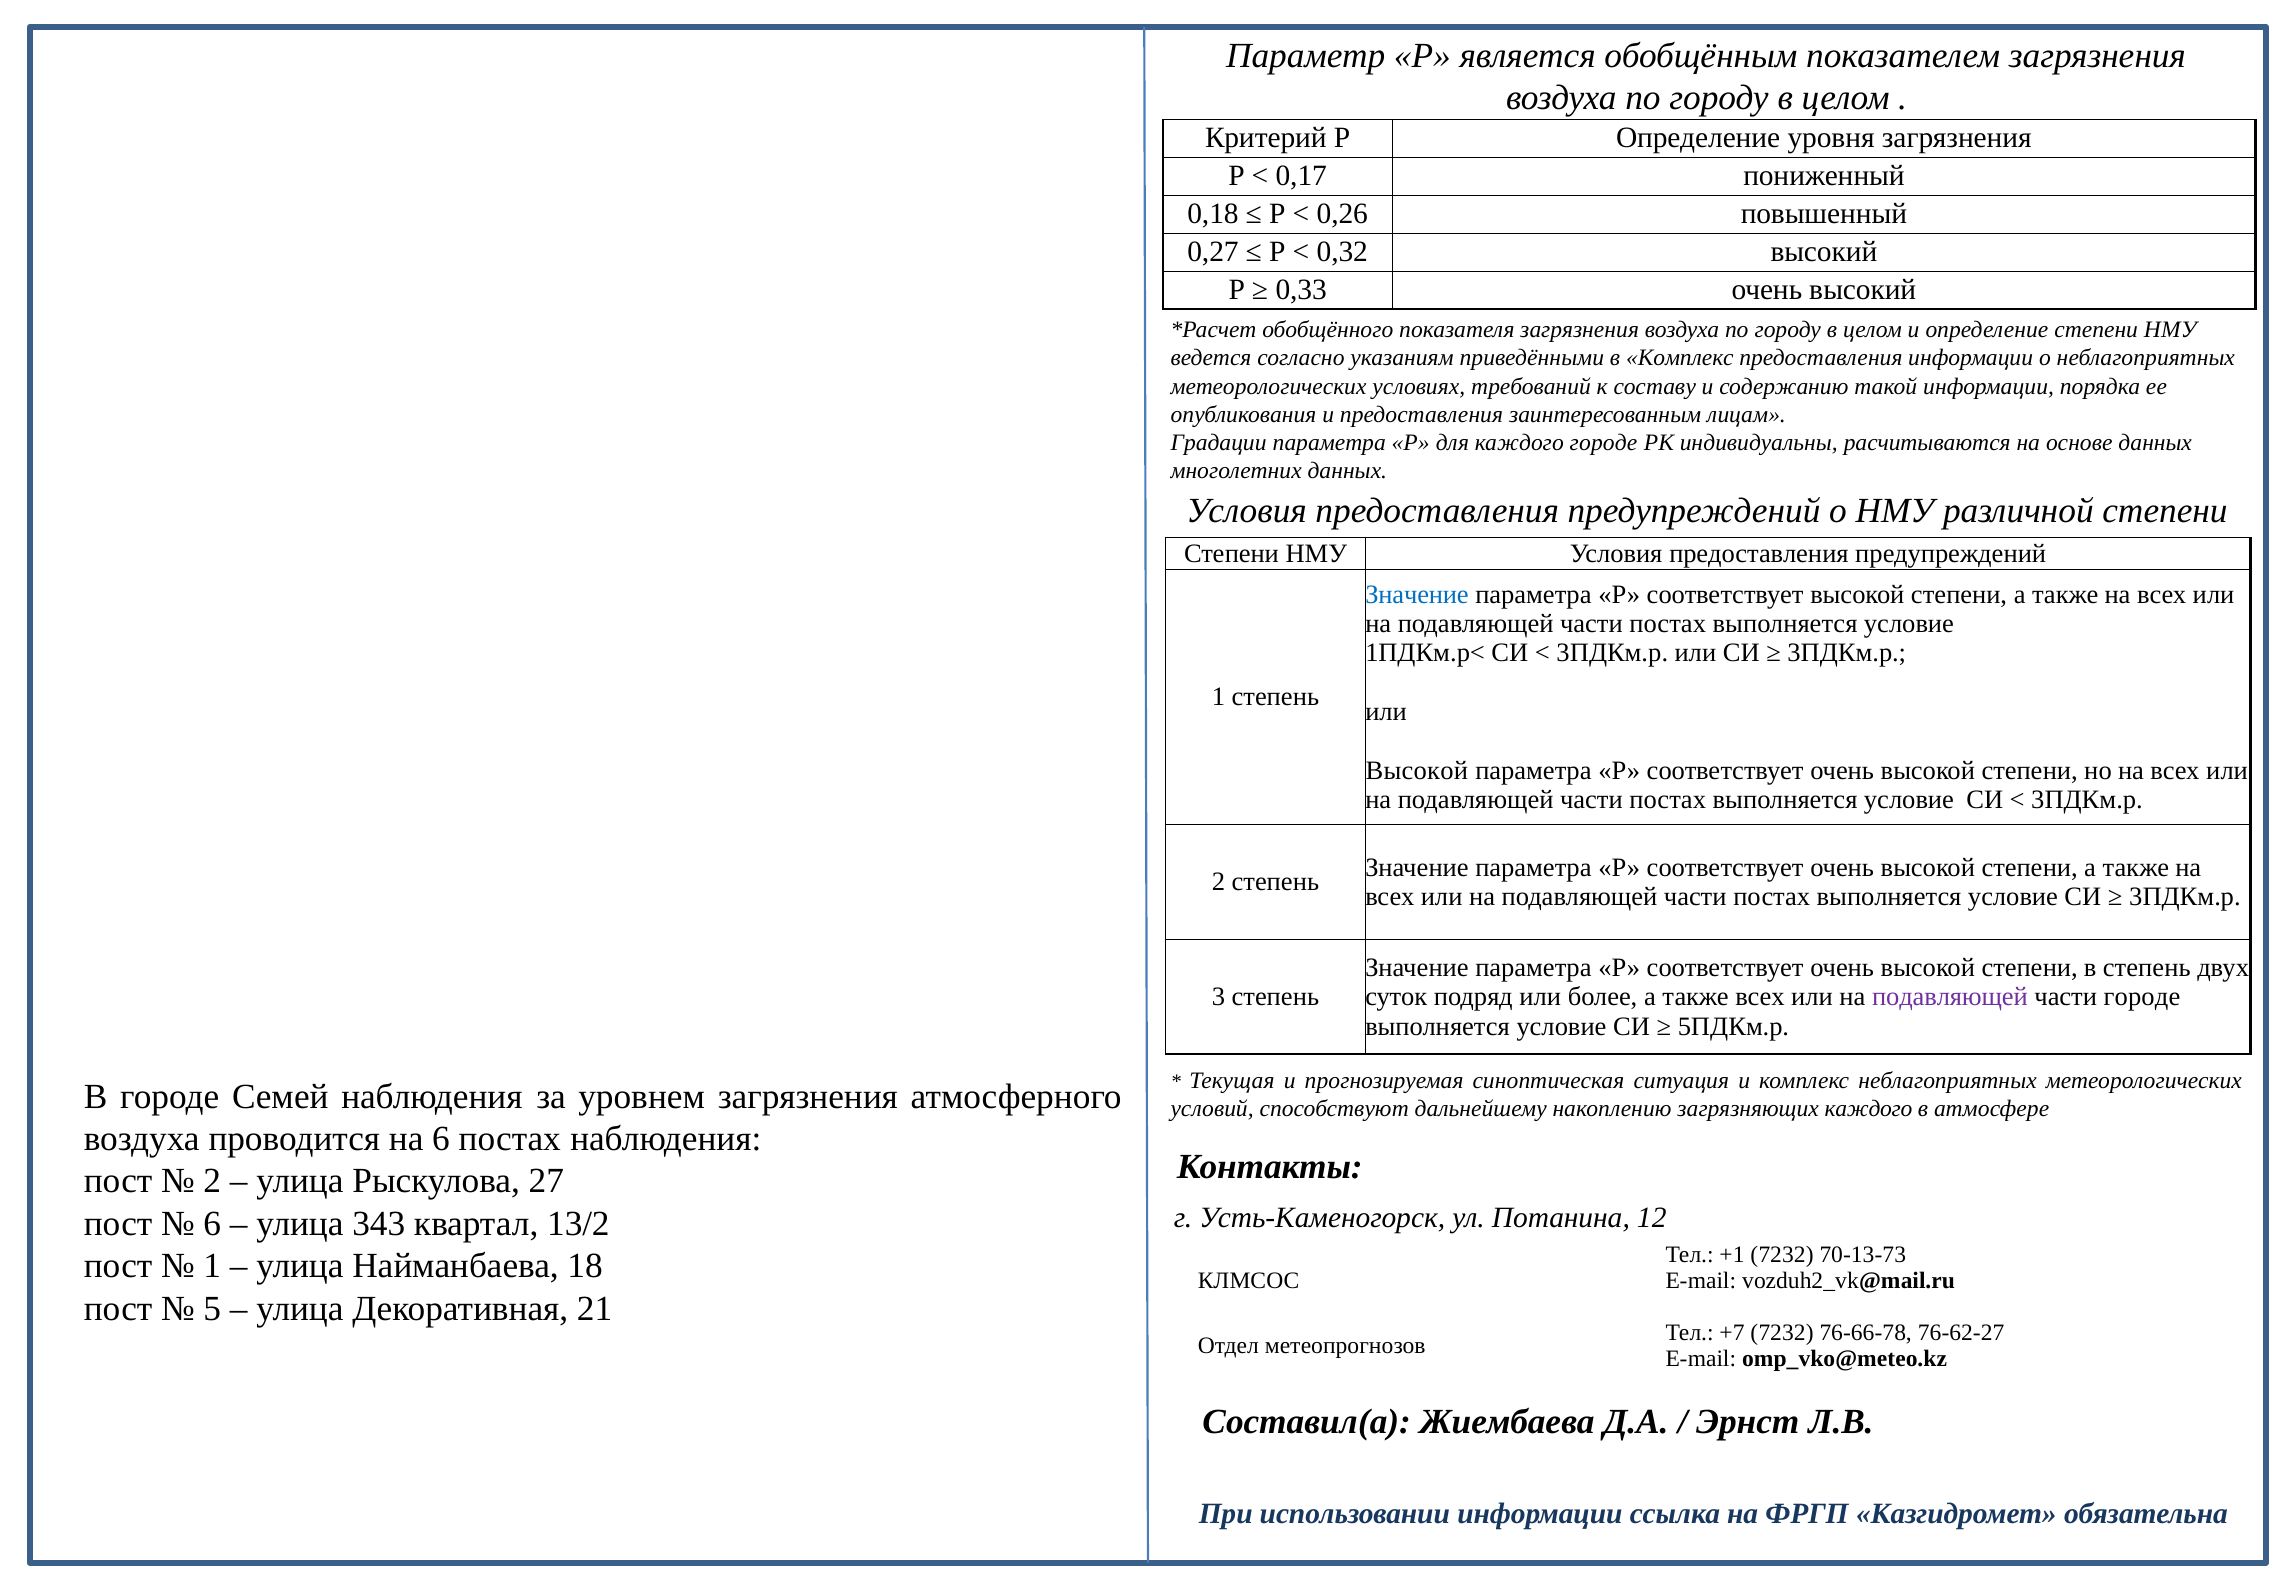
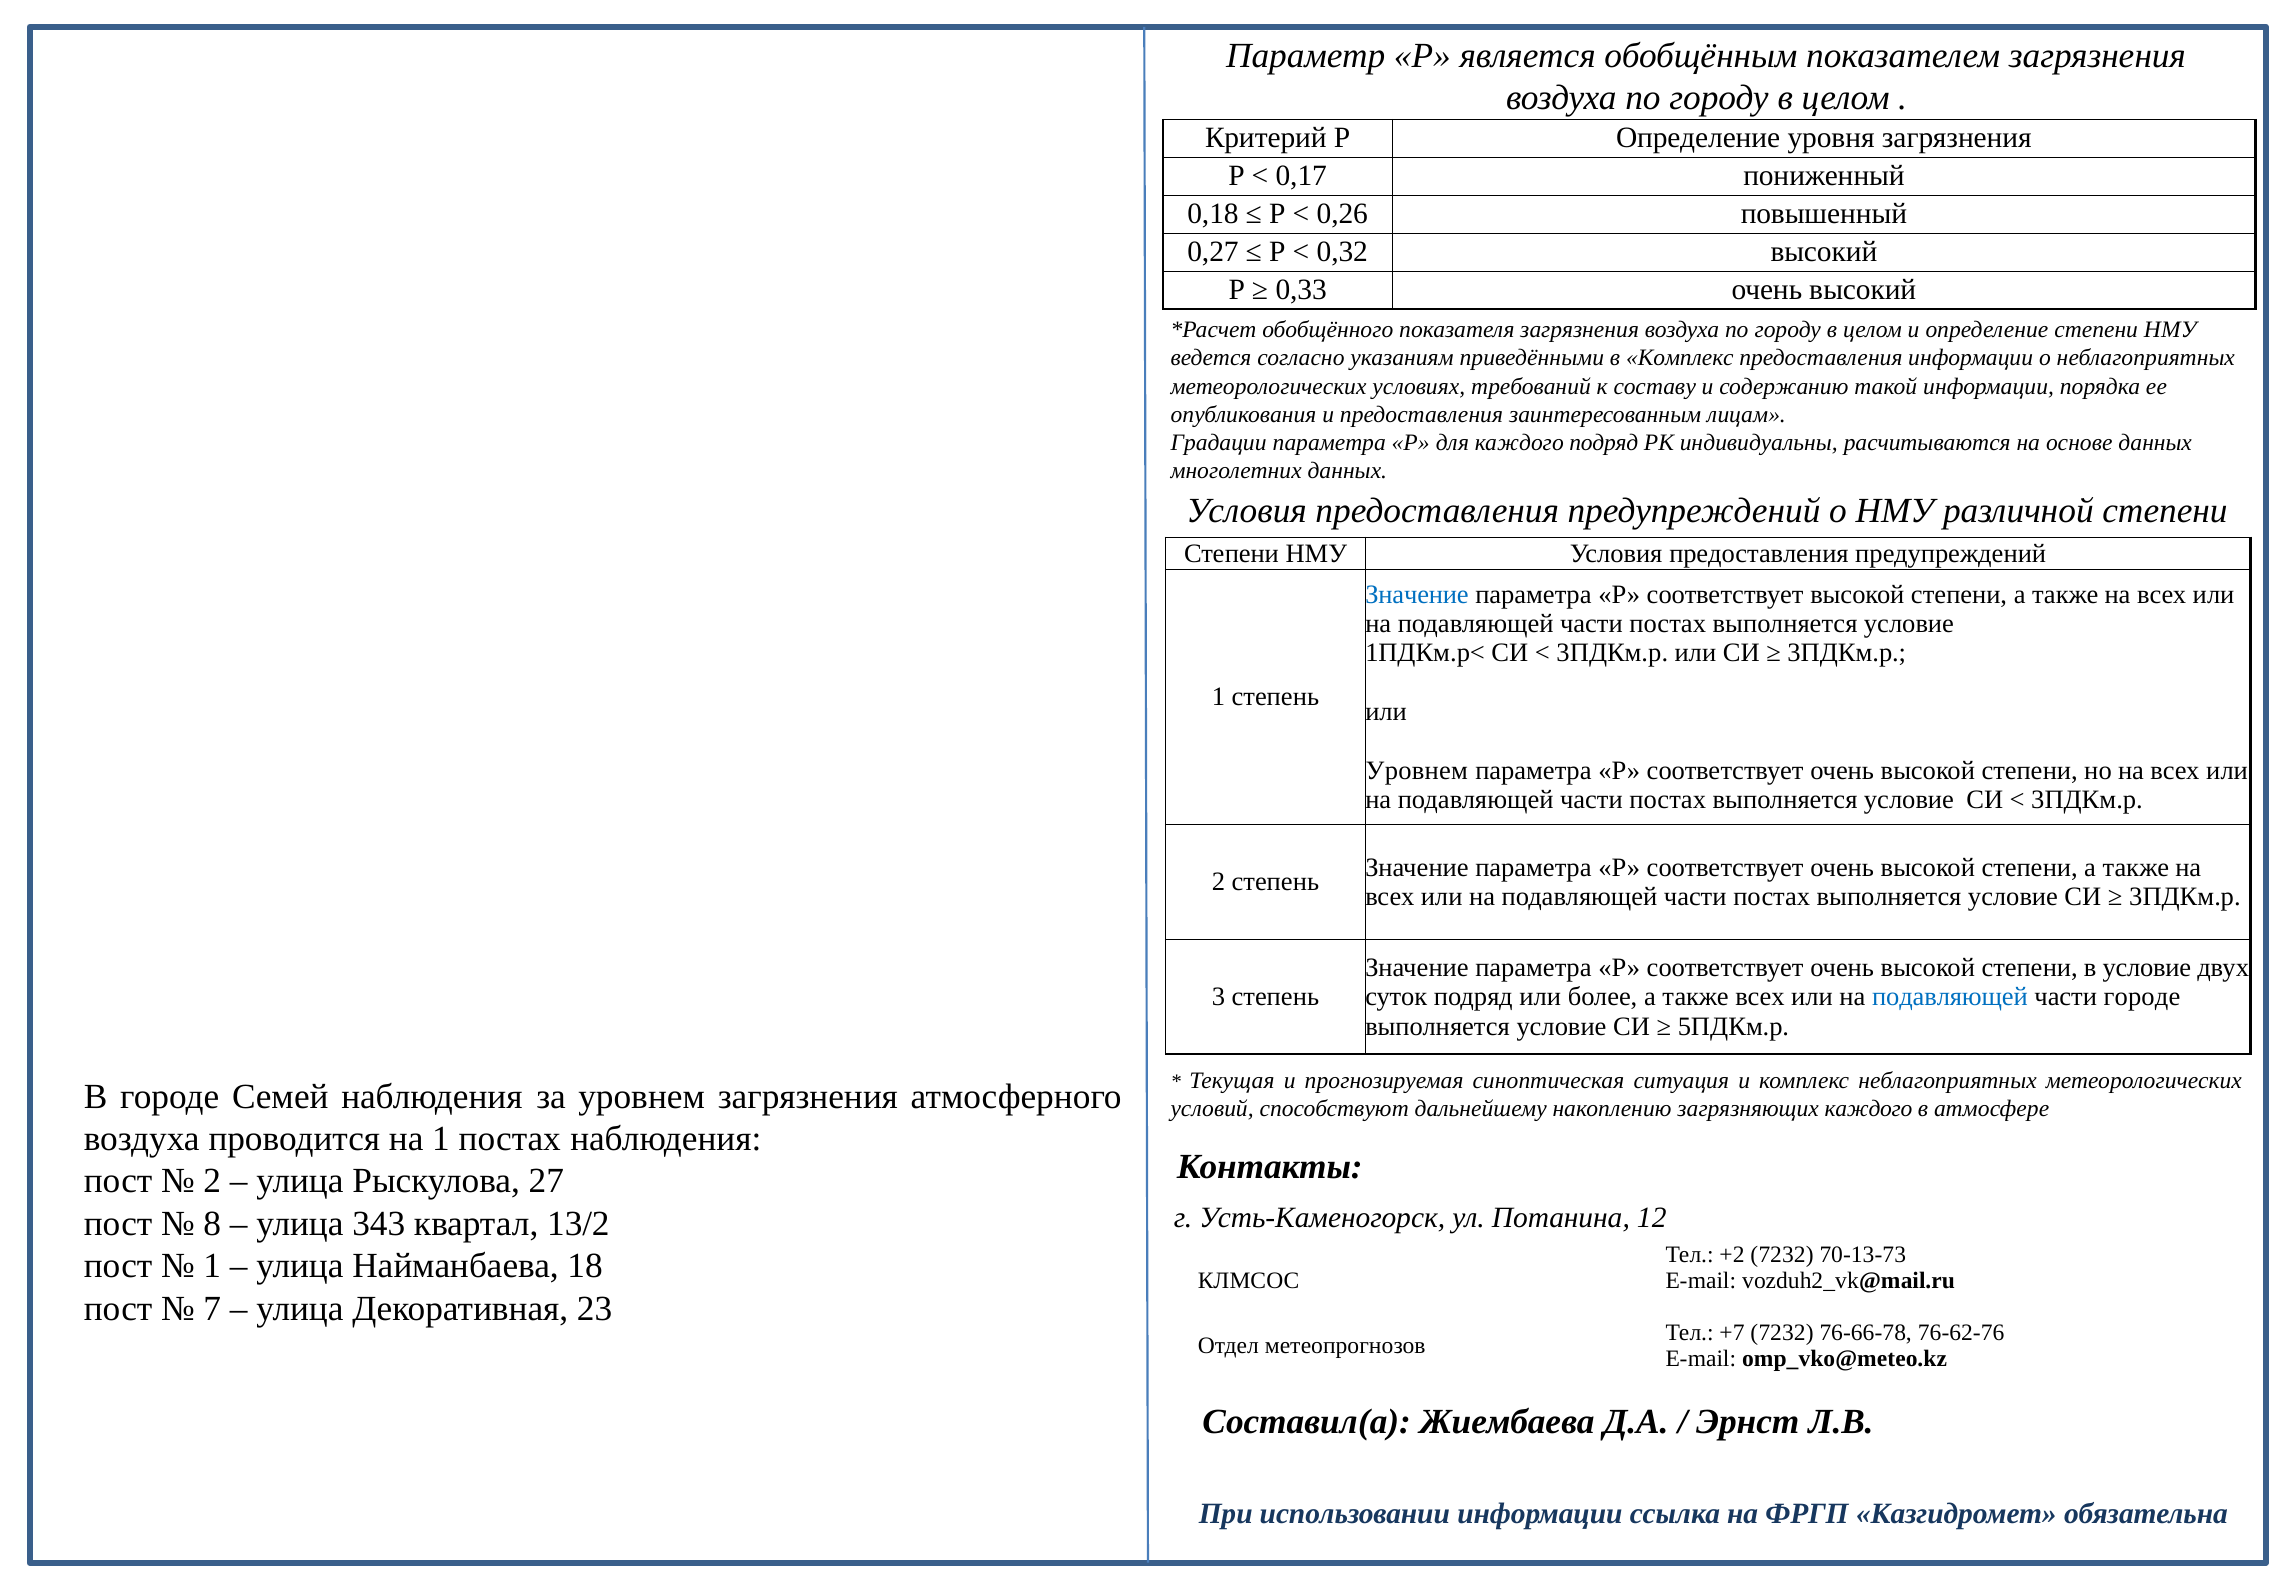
каждого городе: городе -> подряд
Высокой at (1417, 770): Высокой -> Уровнем
в степень: степень -> условие
подавляющей at (1950, 997) colour: purple -> blue
на 6: 6 -> 1
6 at (212, 1223): 6 -> 8
+1: +1 -> +2
5: 5 -> 7
21: 21 -> 23
76-62-27: 76-62-27 -> 76-62-76
